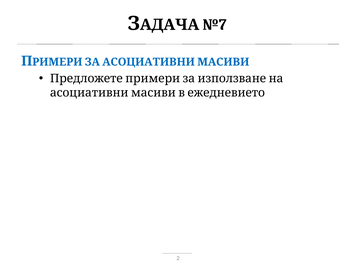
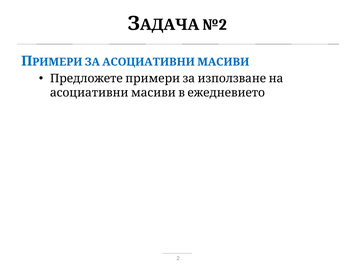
№7: №7 -> №2
